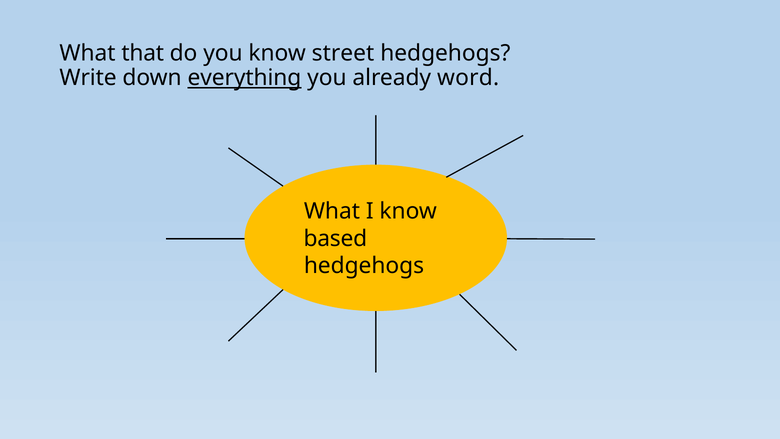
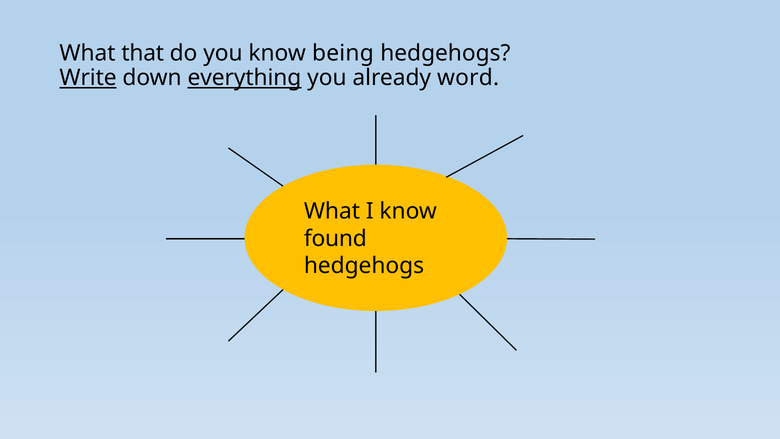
street: street -> being
Write underline: none -> present
based: based -> found
